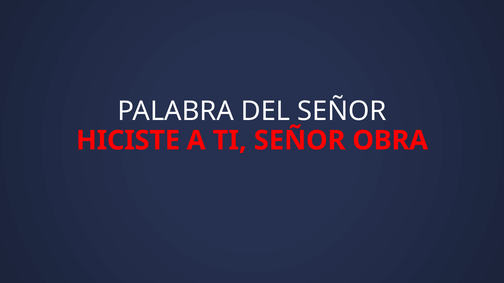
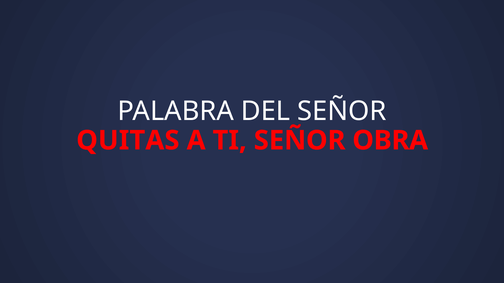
HICISTE: HICISTE -> QUITAS
